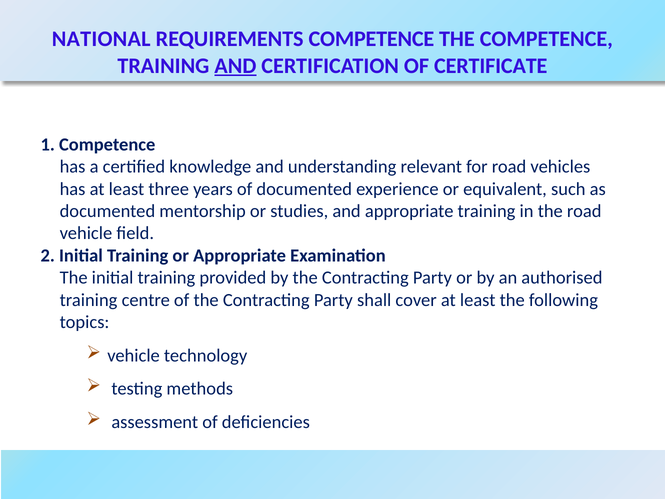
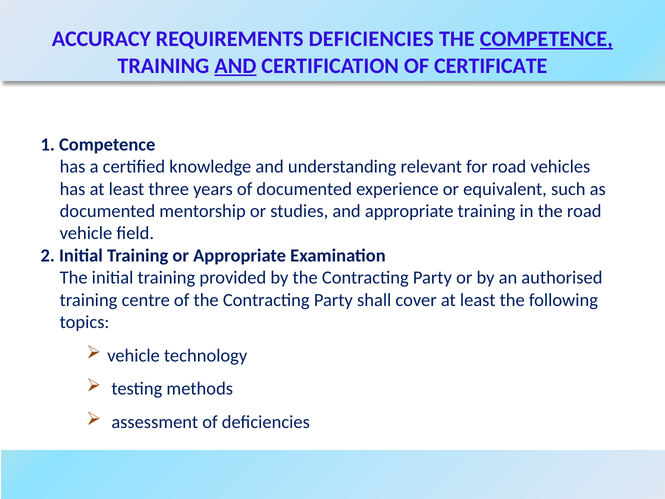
NATIONAL: NATIONAL -> ACCURACY
REQUIREMENTS COMPETENCE: COMPETENCE -> DEFICIENCIES
COMPETENCE at (546, 39) underline: none -> present
